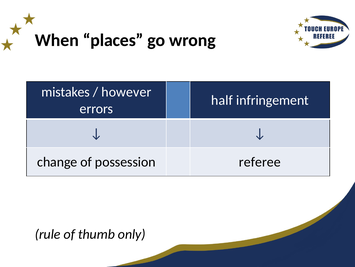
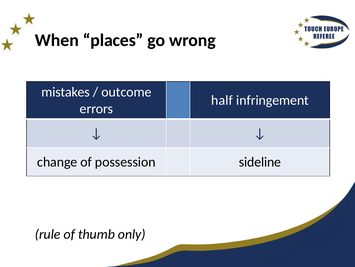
however: however -> outcome
referee: referee -> sideline
